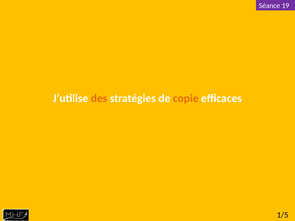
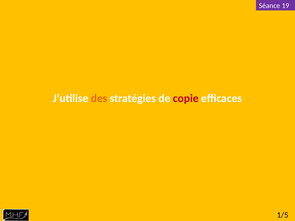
copie colour: orange -> red
